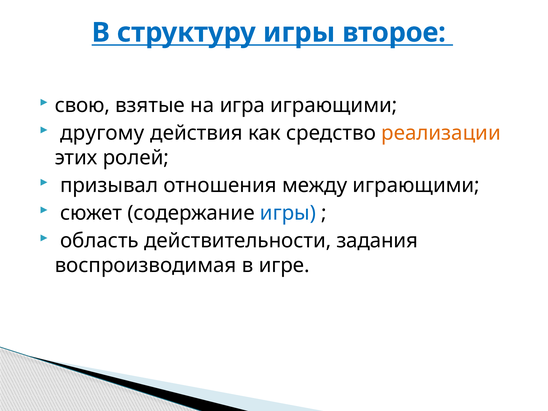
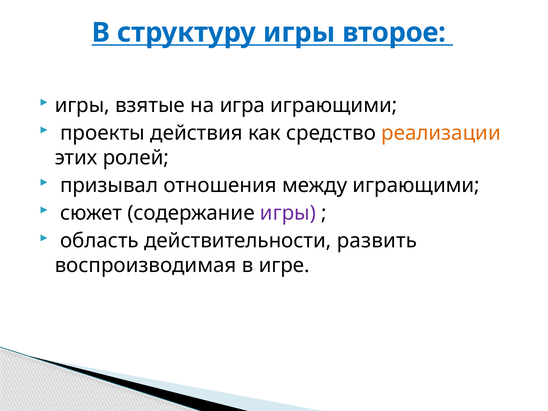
свою at (82, 105): свою -> игры
другому: другому -> проекты
игры at (288, 213) colour: blue -> purple
задания: задания -> развить
